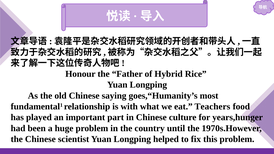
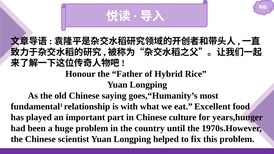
Teachers: Teachers -> Excellent
